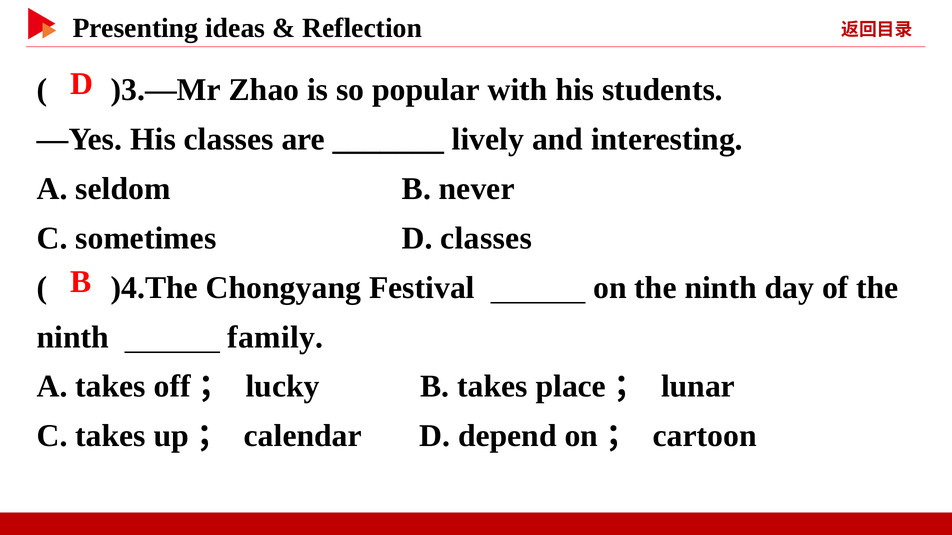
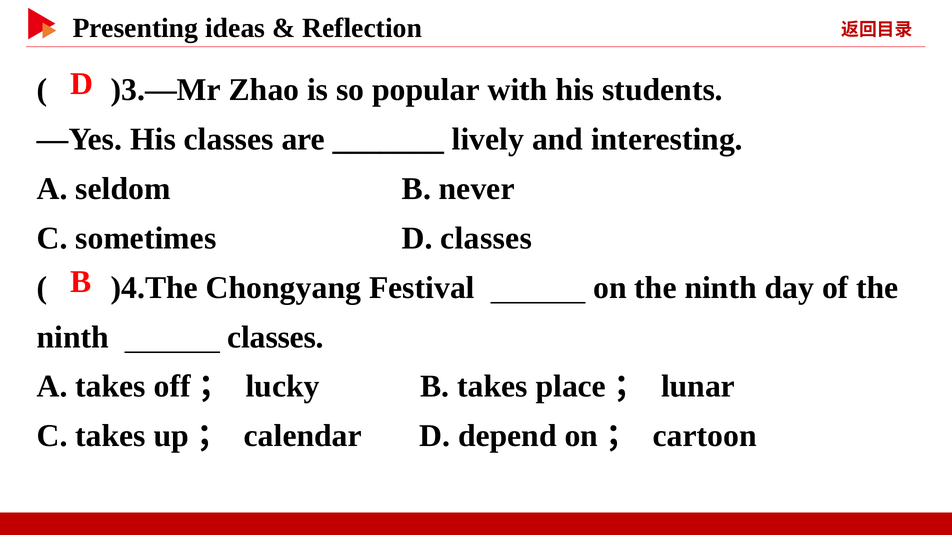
ninth family: family -> classes
